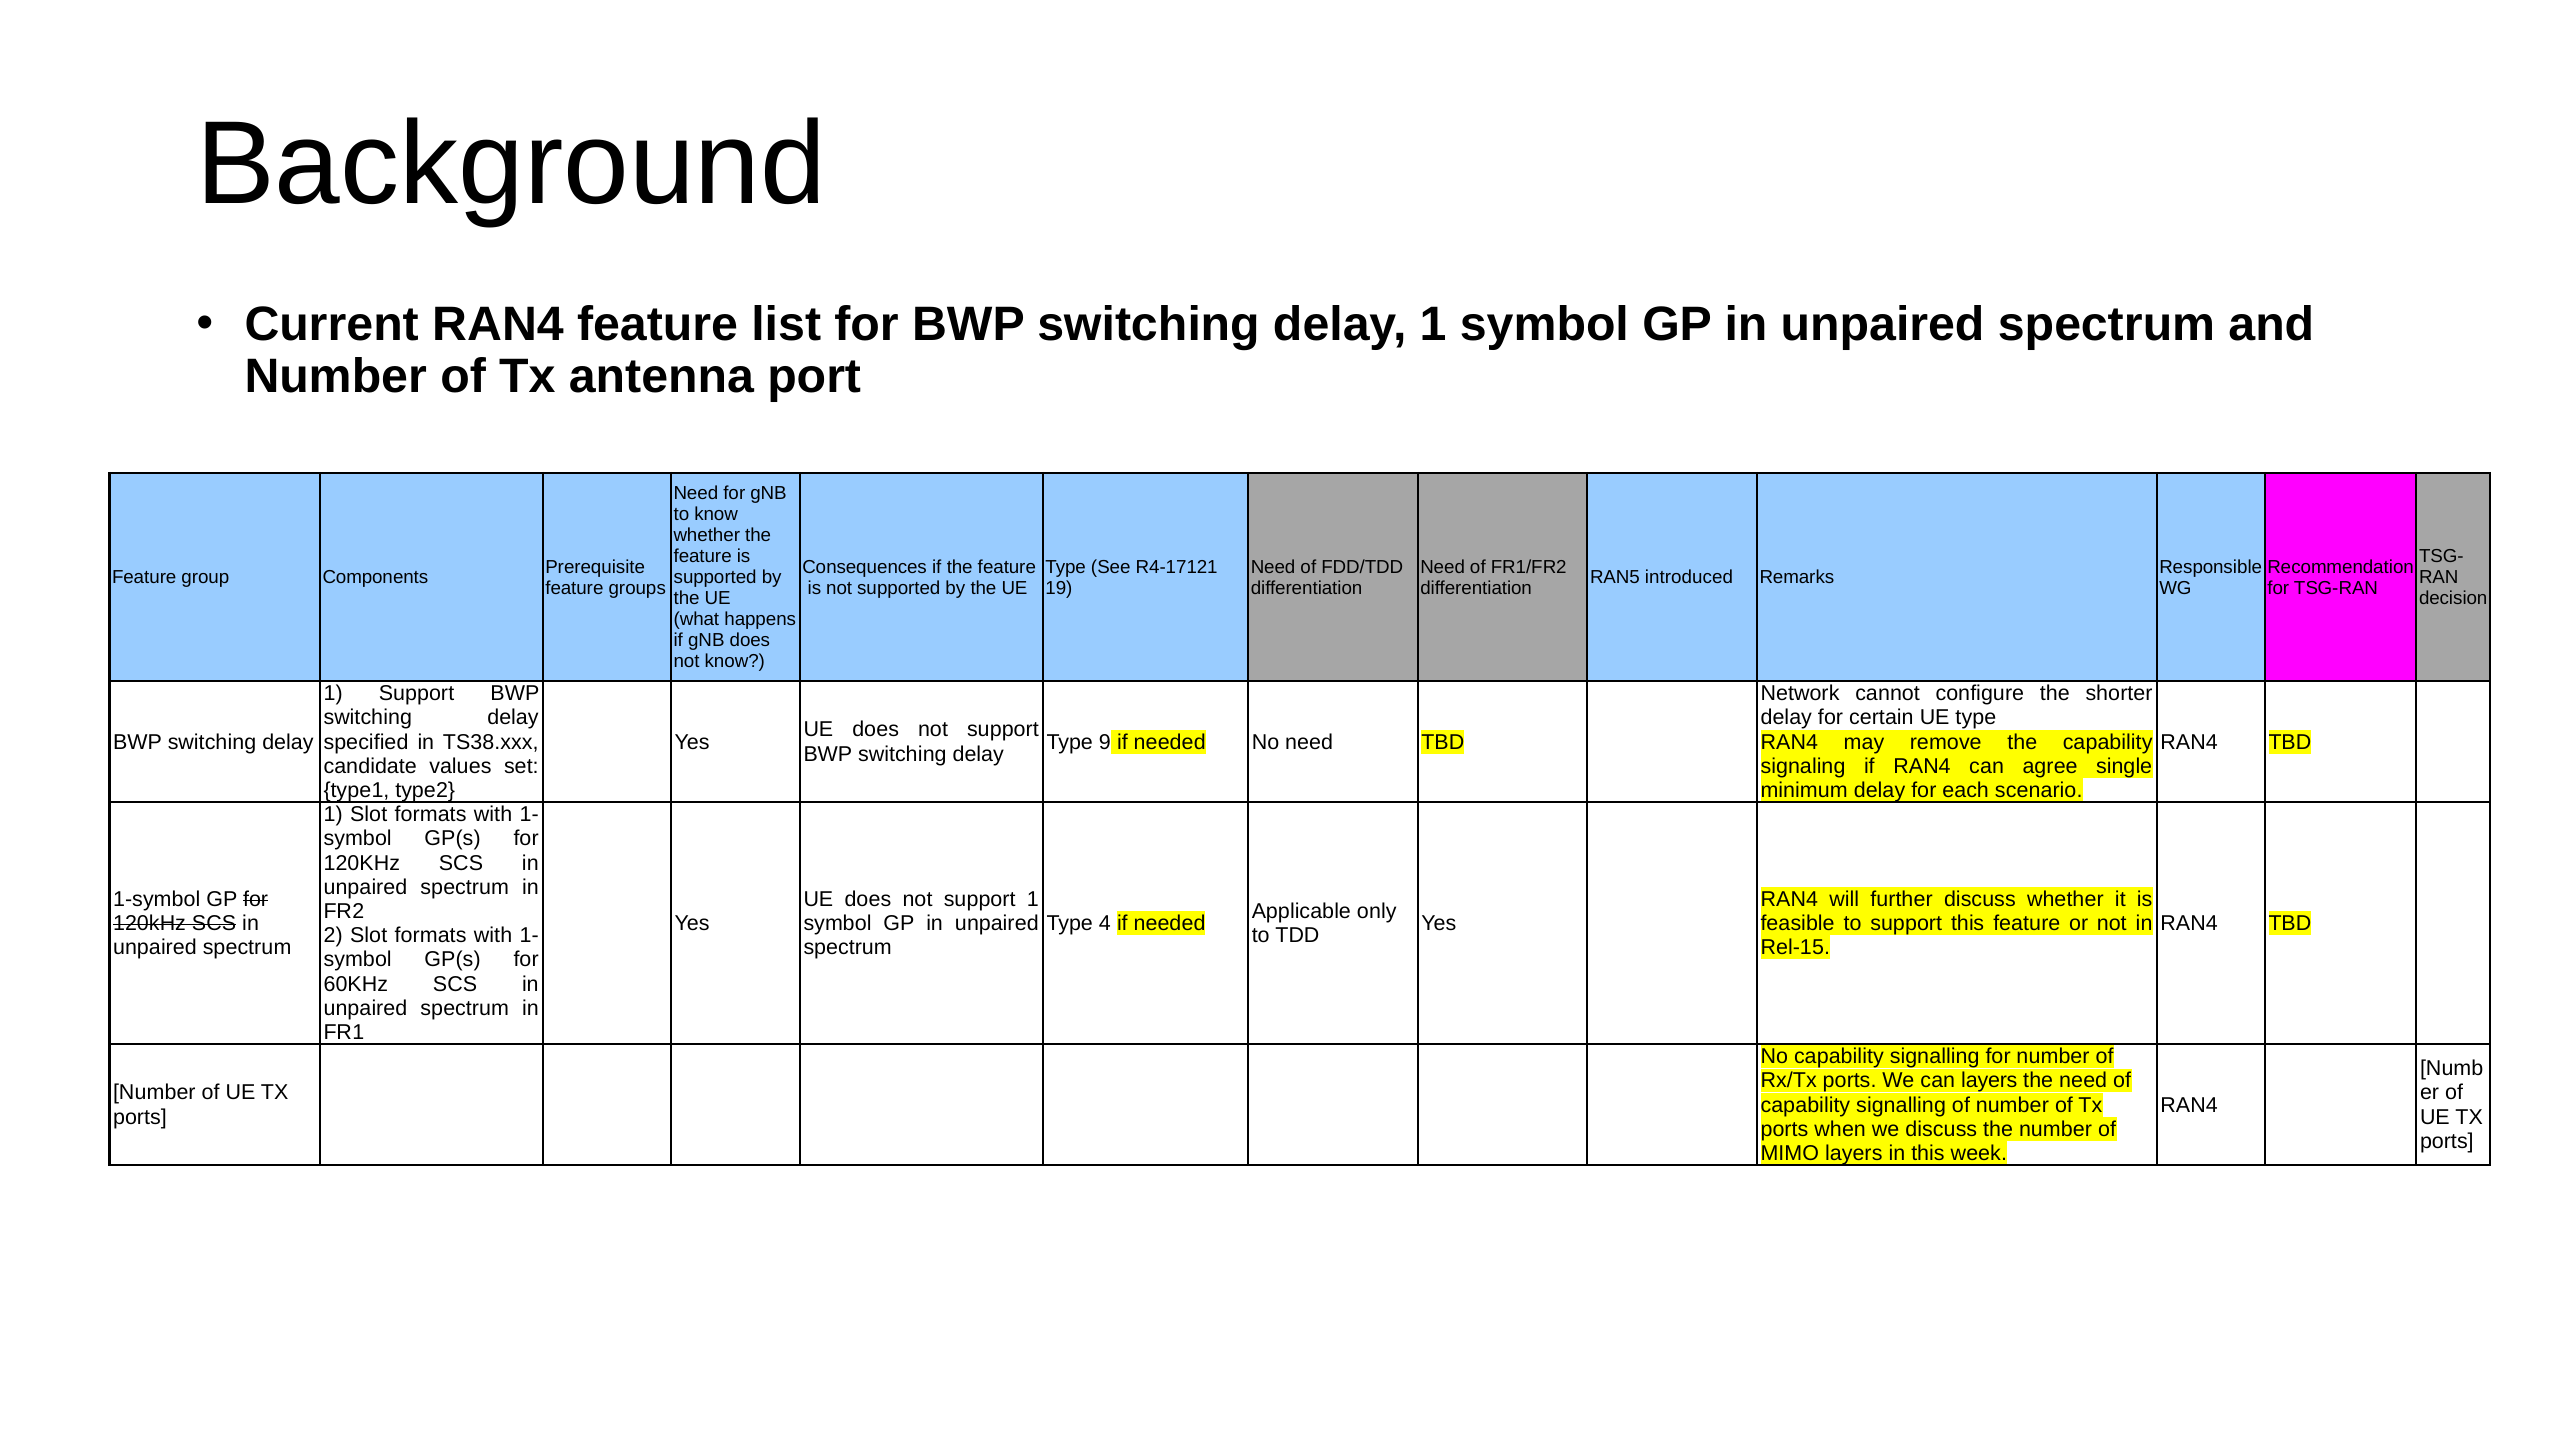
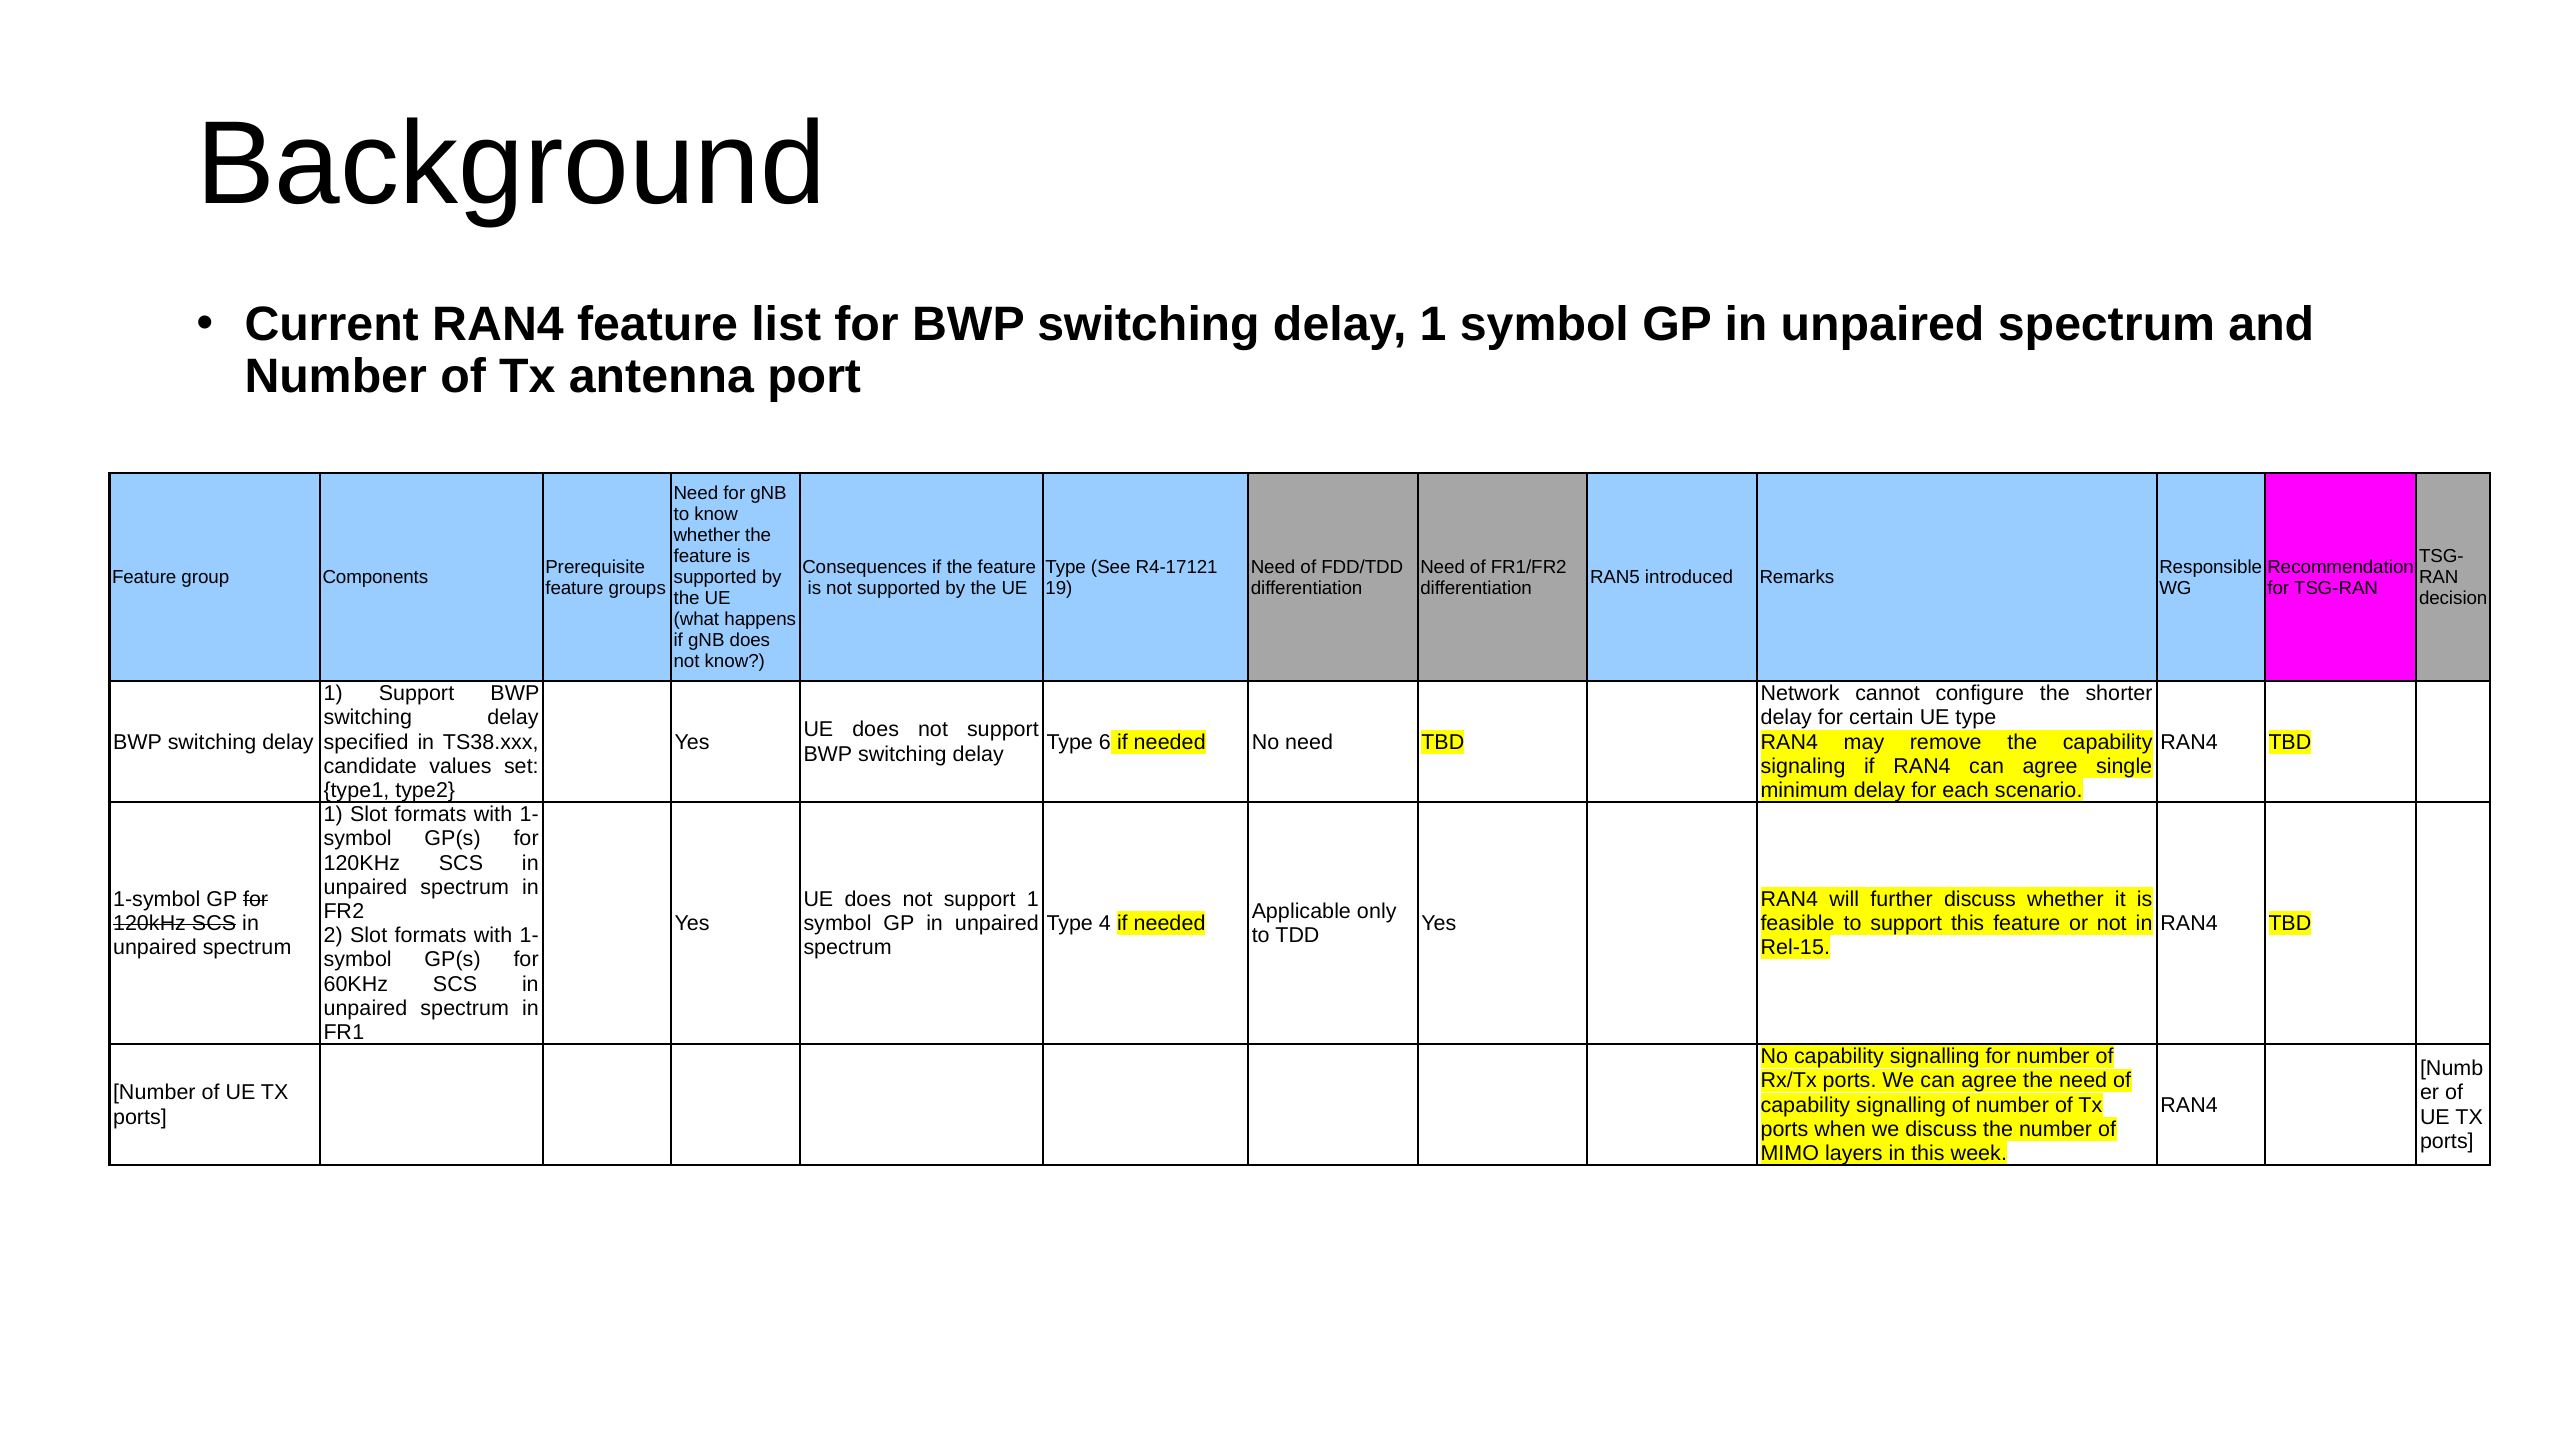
9: 9 -> 6
We can layers: layers -> agree
